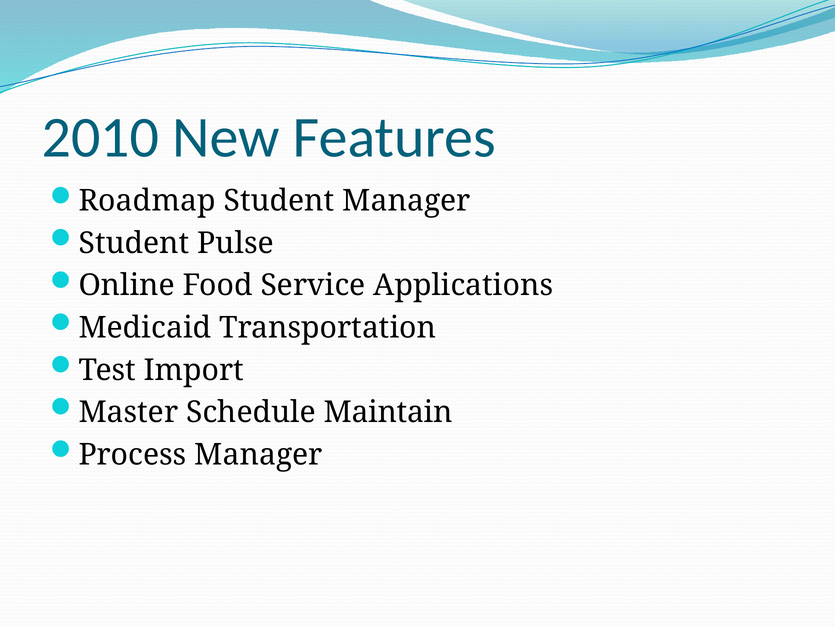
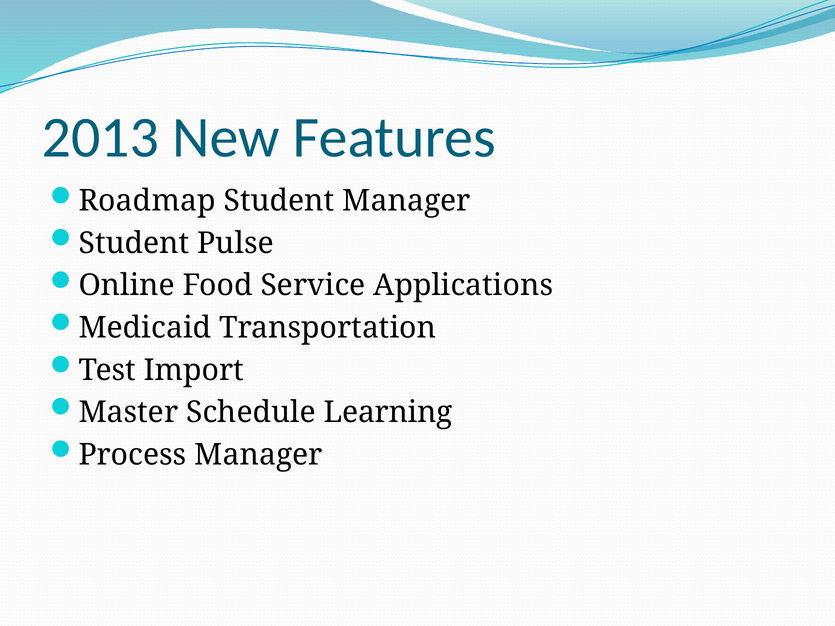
2010: 2010 -> 2013
Maintain: Maintain -> Learning
